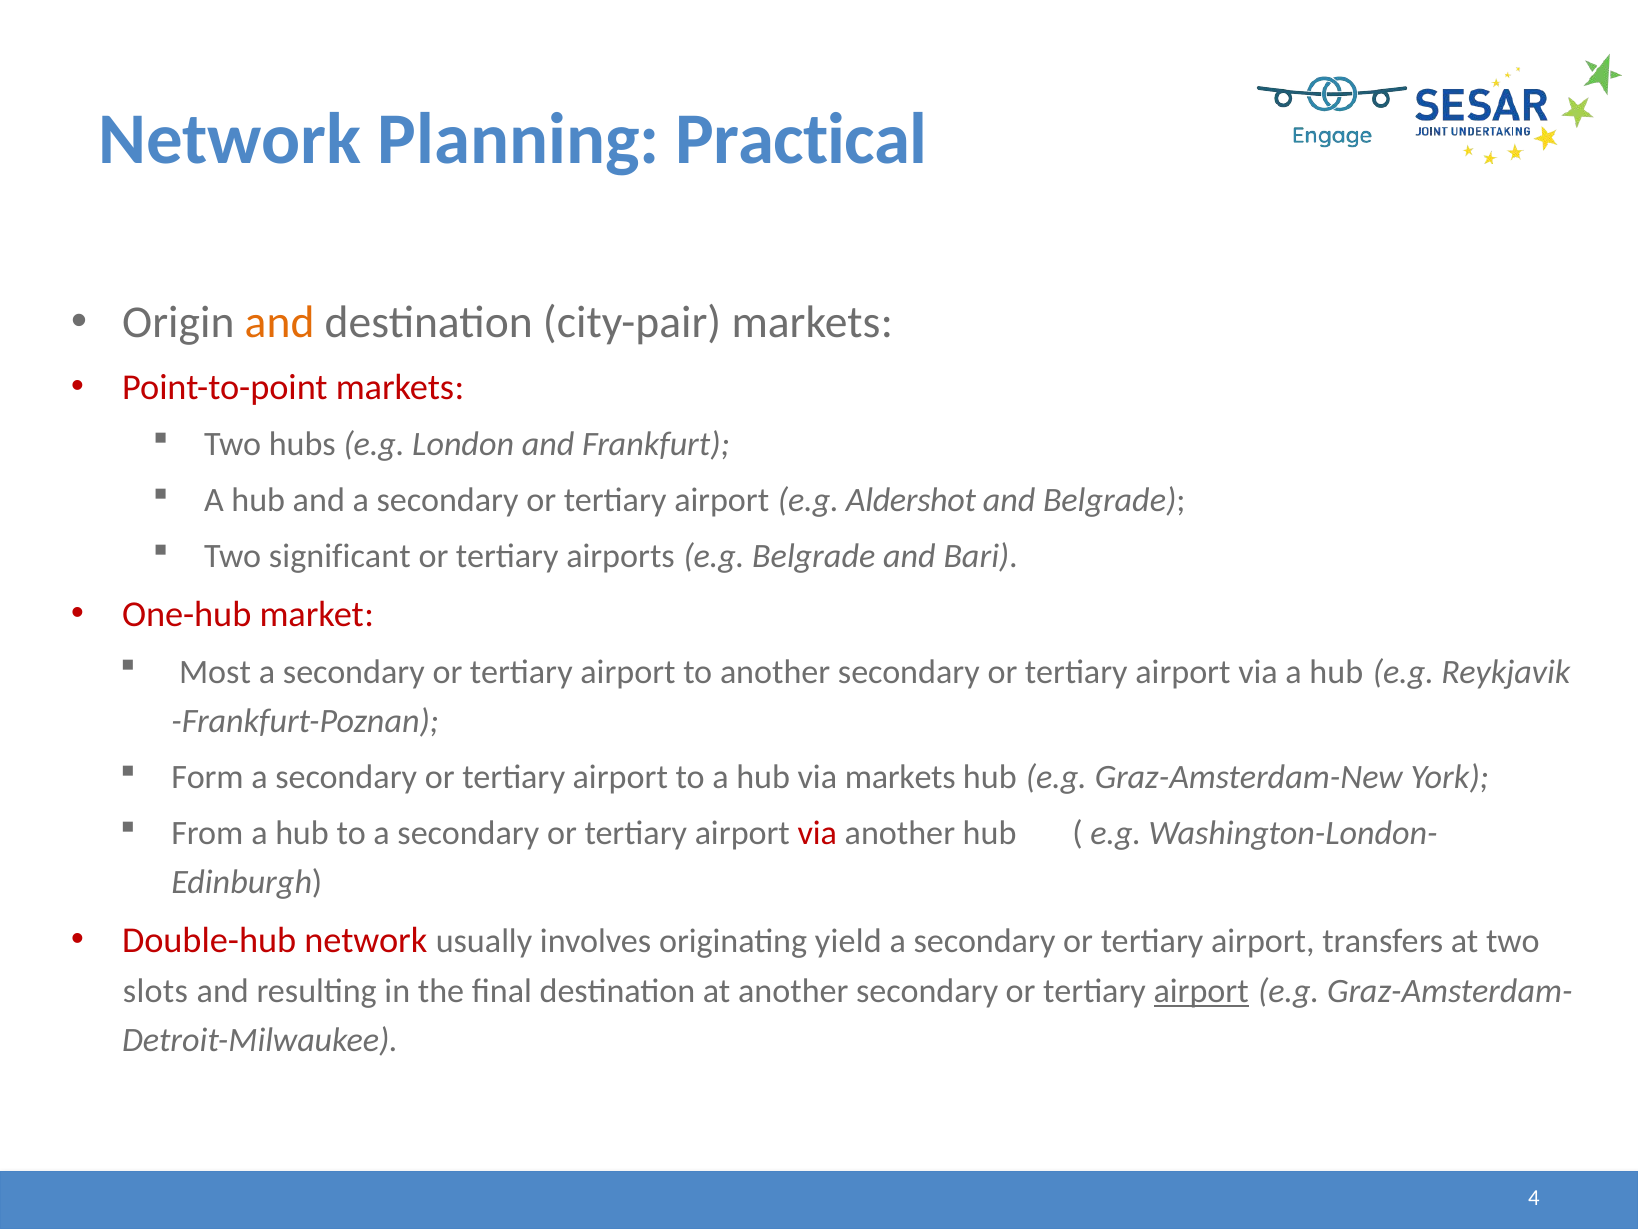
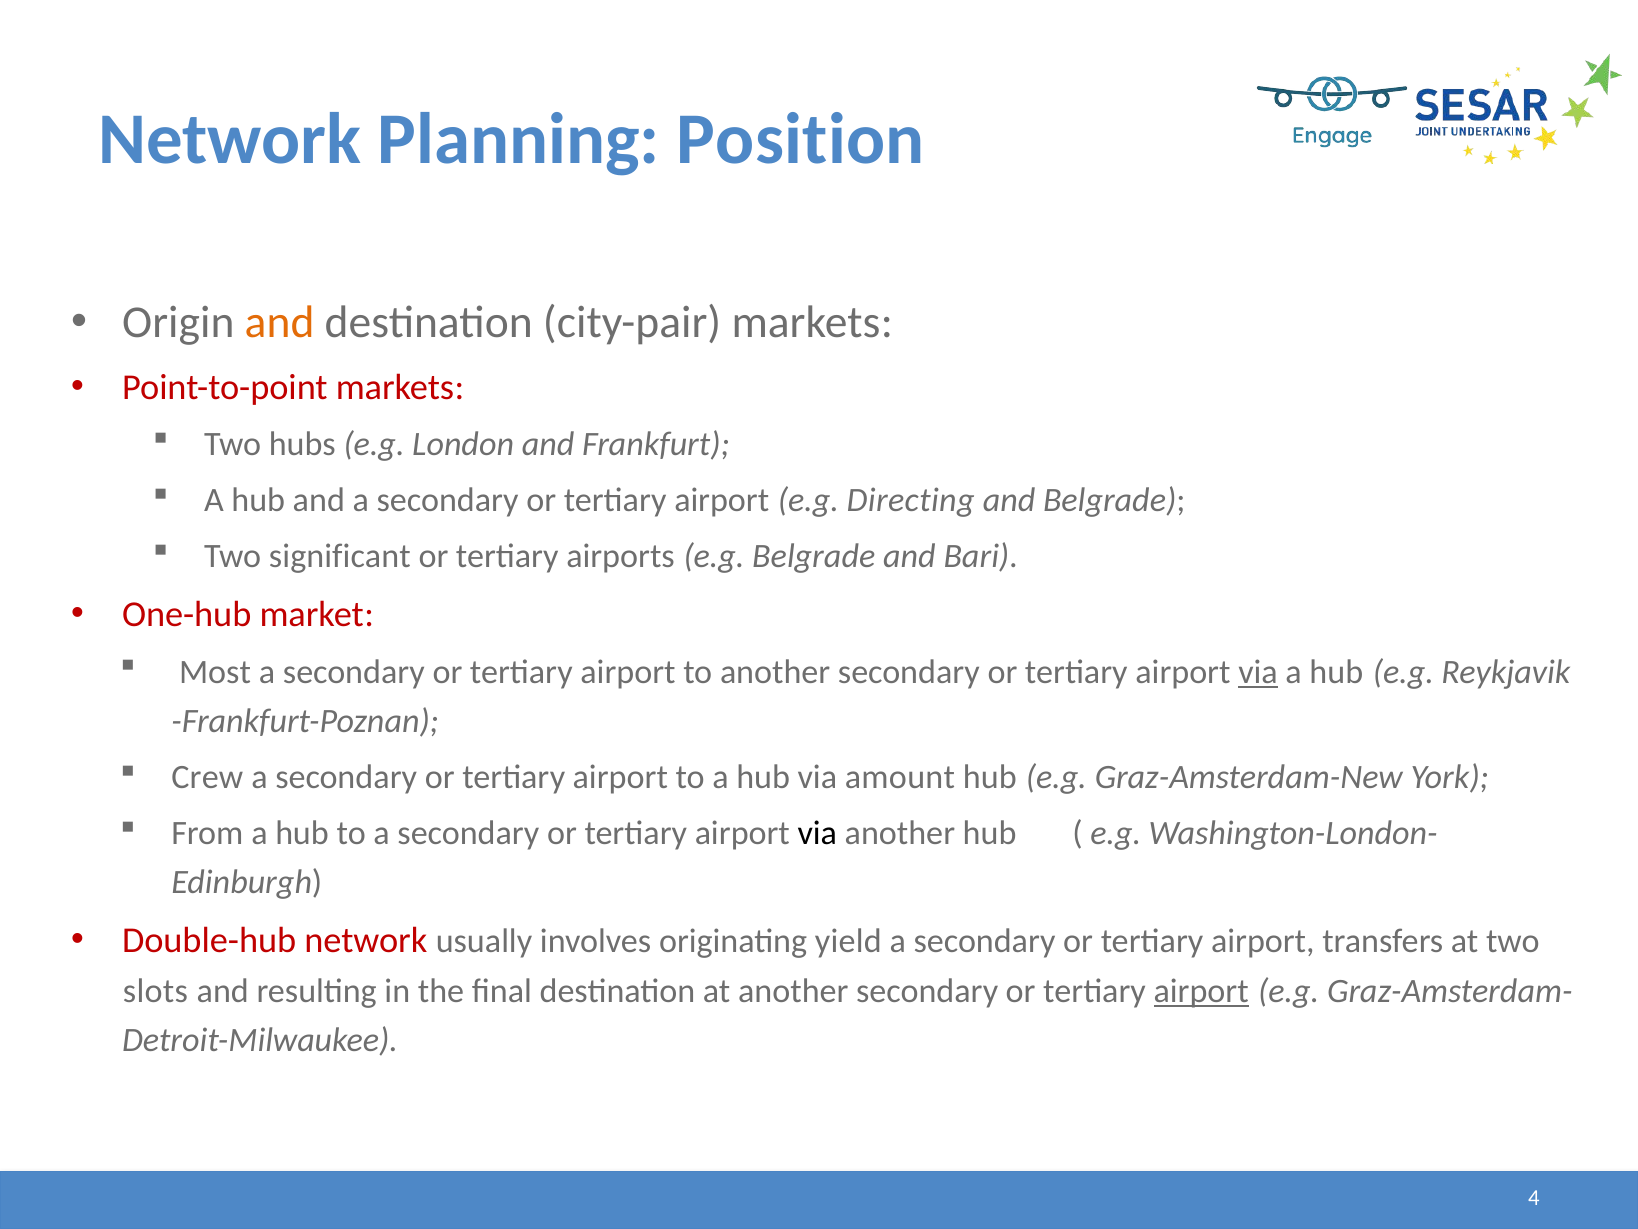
Practical: Practical -> Position
Aldershot: Aldershot -> Directing
via at (1258, 672) underline: none -> present
Form: Form -> Crew
via markets: markets -> amount
via at (817, 833) colour: red -> black
